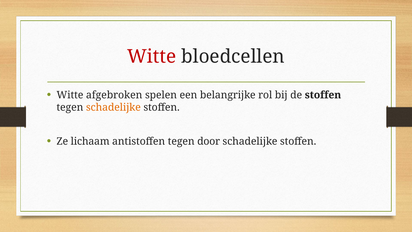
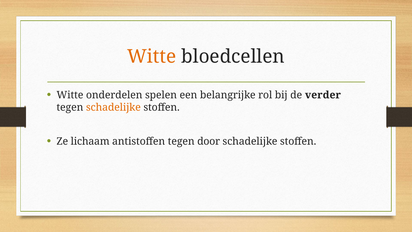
Witte at (152, 57) colour: red -> orange
afgebroken: afgebroken -> onderdelen
de stoffen: stoffen -> verder
